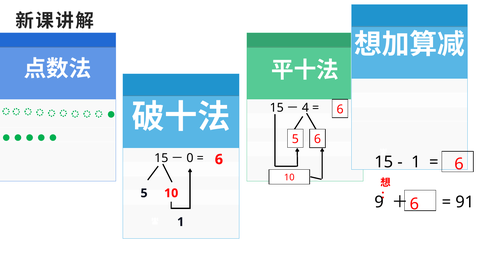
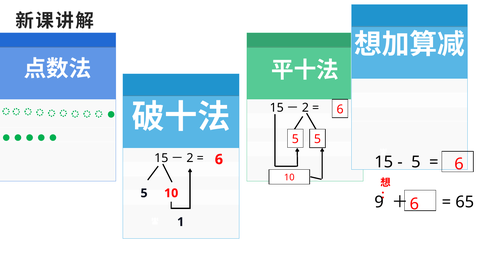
4 at (305, 108): 4 -> 2
5 6: 6 -> 5
0 at (190, 158): 0 -> 2
1 at (416, 162): 1 -> 5
91: 91 -> 65
